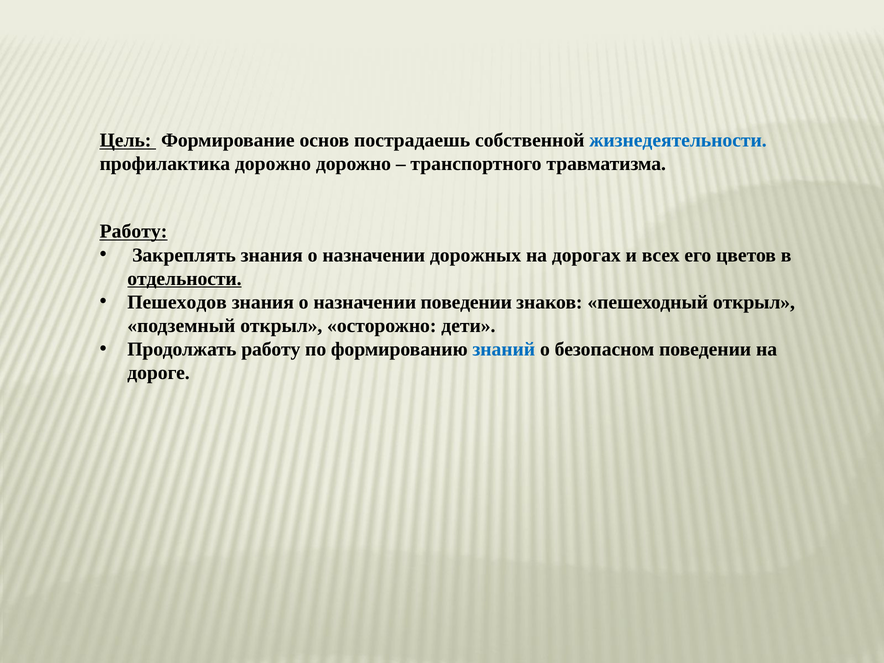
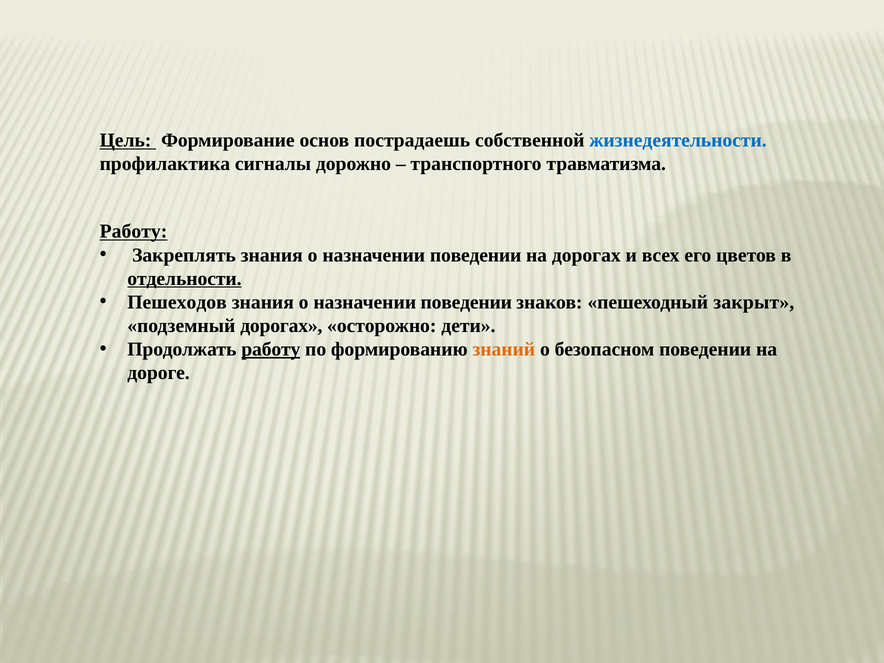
профилактика дорожно: дорожно -> сигналы
дорожных at (476, 255): дорожных -> поведении
пешеходный открыл: открыл -> закрыт
подземный открыл: открыл -> дорогах
работу at (271, 349) underline: none -> present
знаний colour: blue -> orange
